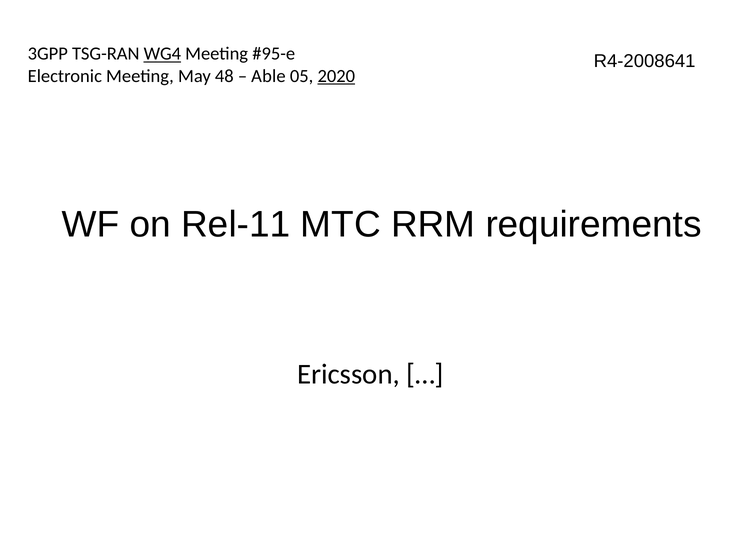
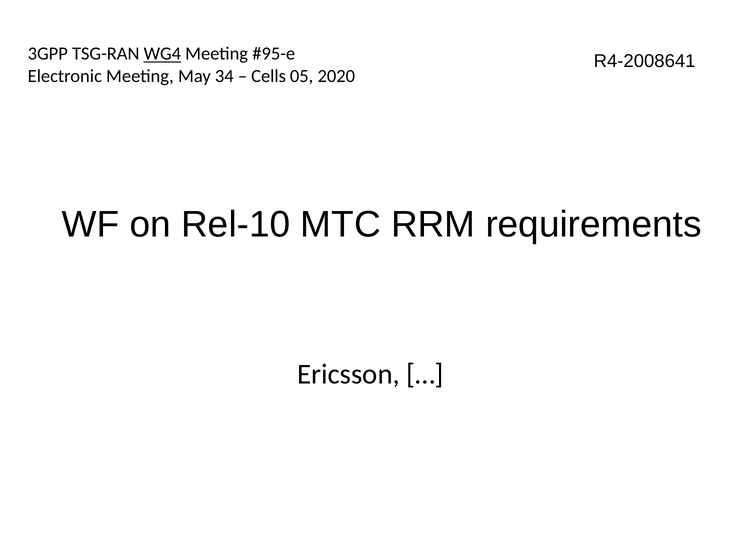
48: 48 -> 34
Able: Able -> Cells
2020 underline: present -> none
Rel-11: Rel-11 -> Rel-10
